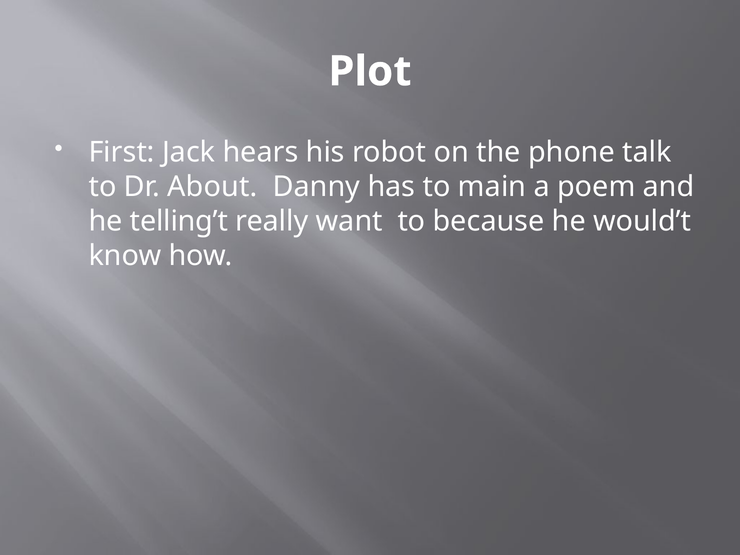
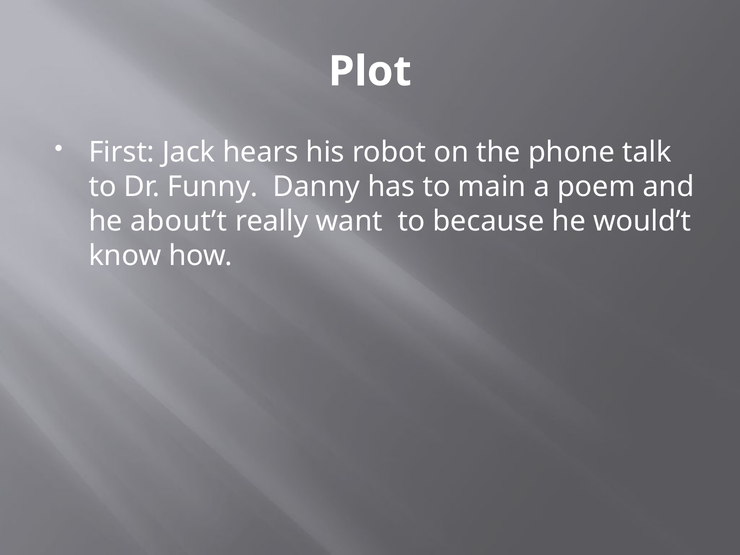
About: About -> Funny
telling’t: telling’t -> about’t
